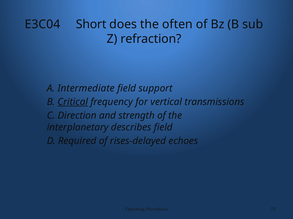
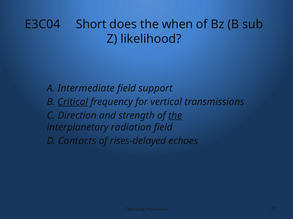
often: often -> when
refraction: refraction -> likelihood
the at (175, 116) underline: none -> present
describes: describes -> radiation
Required: Required -> Contacts
